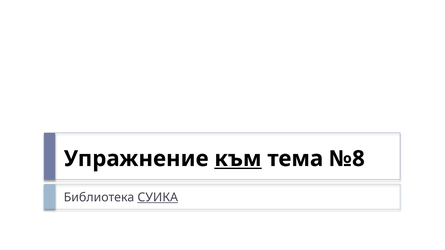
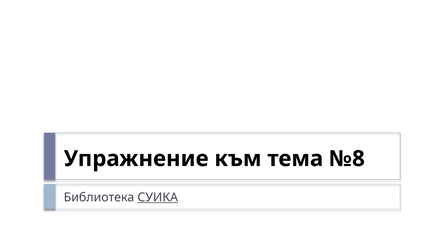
към underline: present -> none
